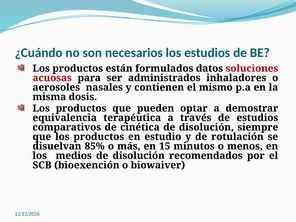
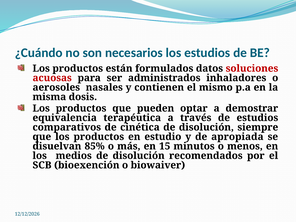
rotulación: rotulación -> apropiada
